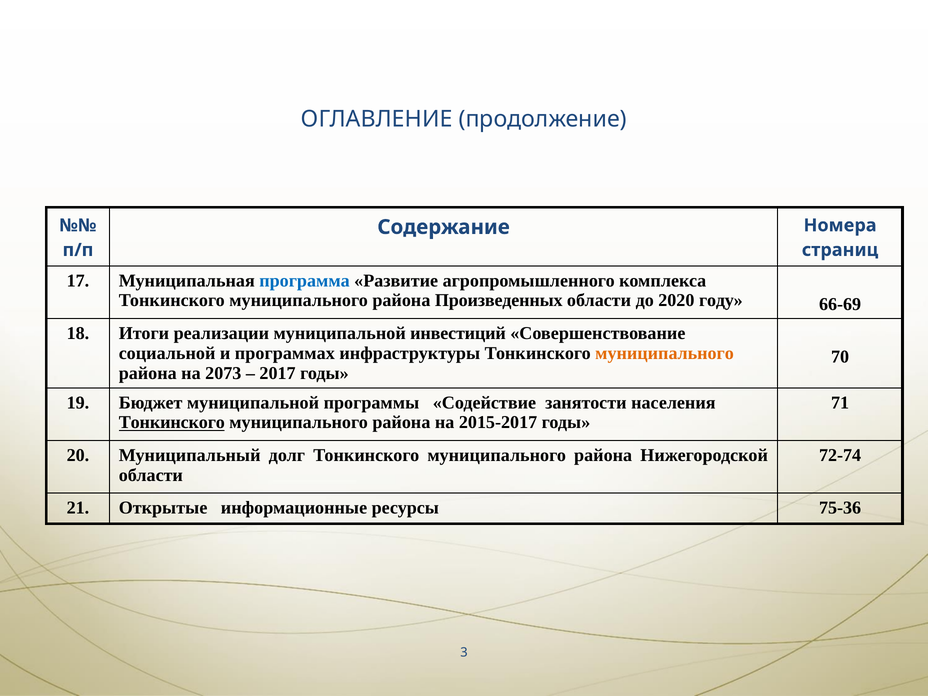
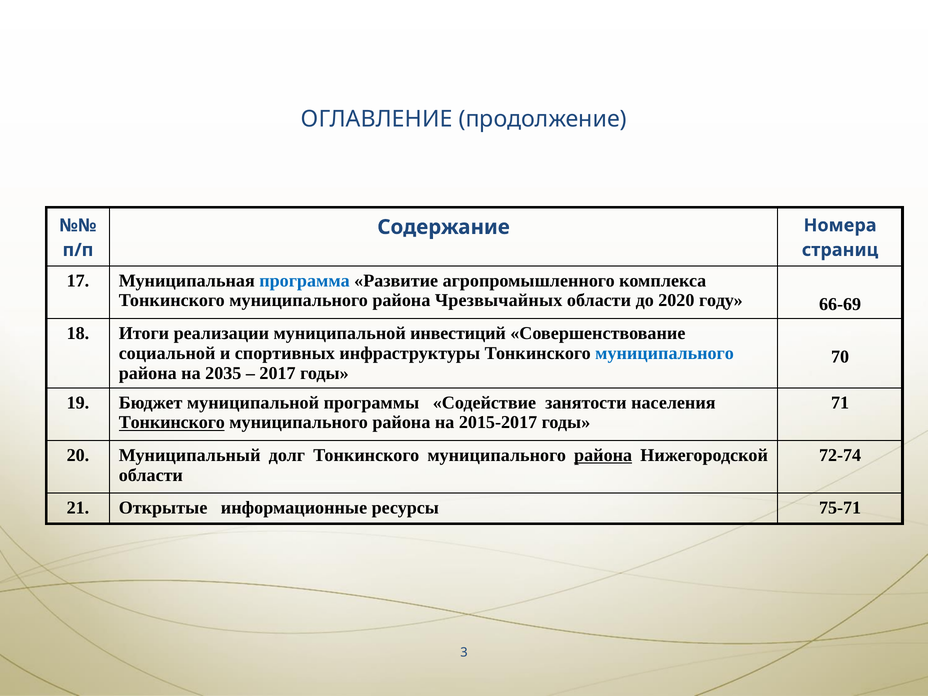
Произведенных: Произведенных -> Чрезвычайных
программах: программах -> спортивных
муниципального at (665, 353) colour: orange -> blue
2073: 2073 -> 2035
района at (603, 455) underline: none -> present
75-36: 75-36 -> 75-71
